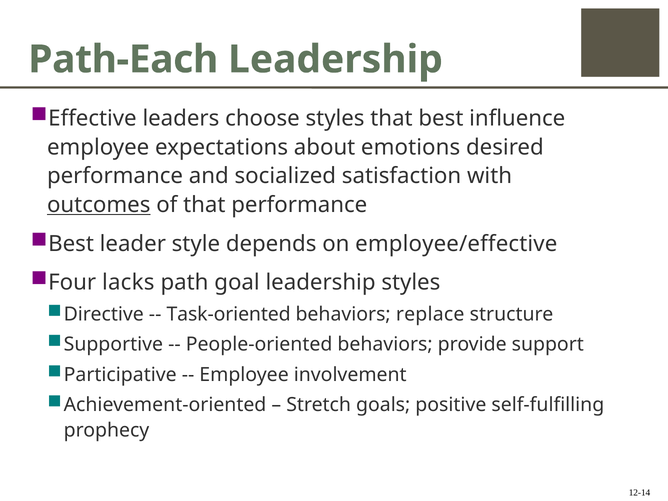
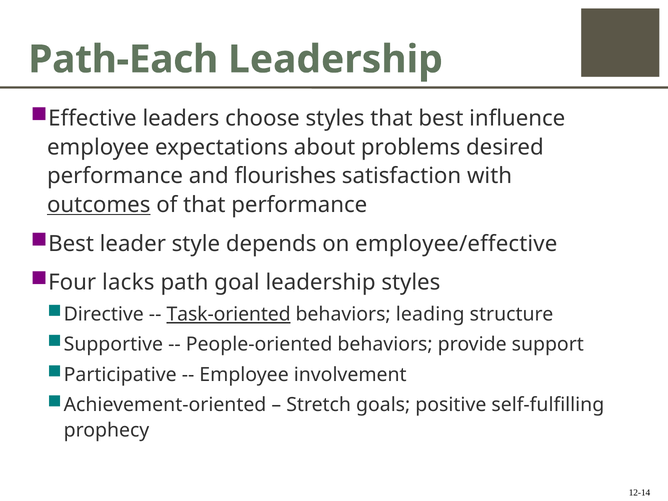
emotions: emotions -> problems
socialized: socialized -> flourishes
Task-oriented underline: none -> present
replace: replace -> leading
